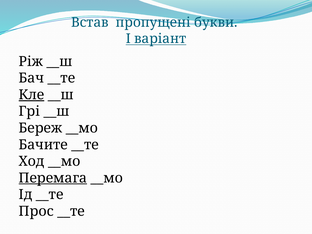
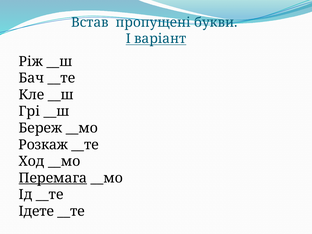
Кле underline: present -> none
Бачите: Бачите -> Розкаж
Прос: Прос -> Ідете
